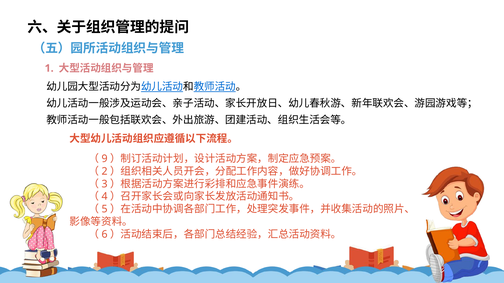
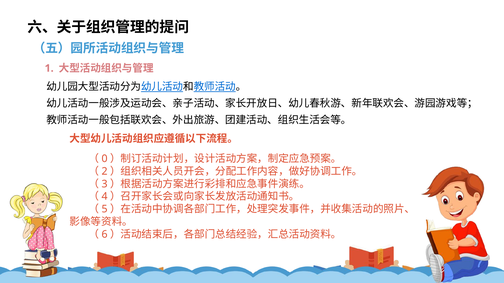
9: 9 -> 0
